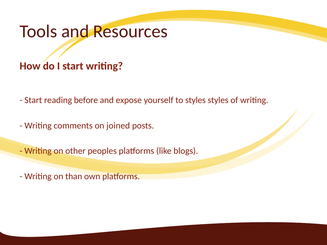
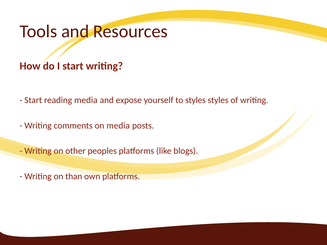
reading before: before -> media
on joined: joined -> media
